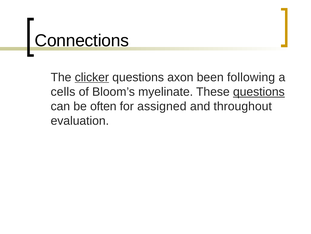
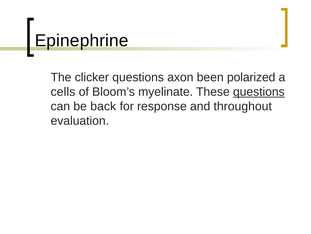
Connections: Connections -> Epinephrine
clicker underline: present -> none
following: following -> polarized
often: often -> back
assigned: assigned -> response
